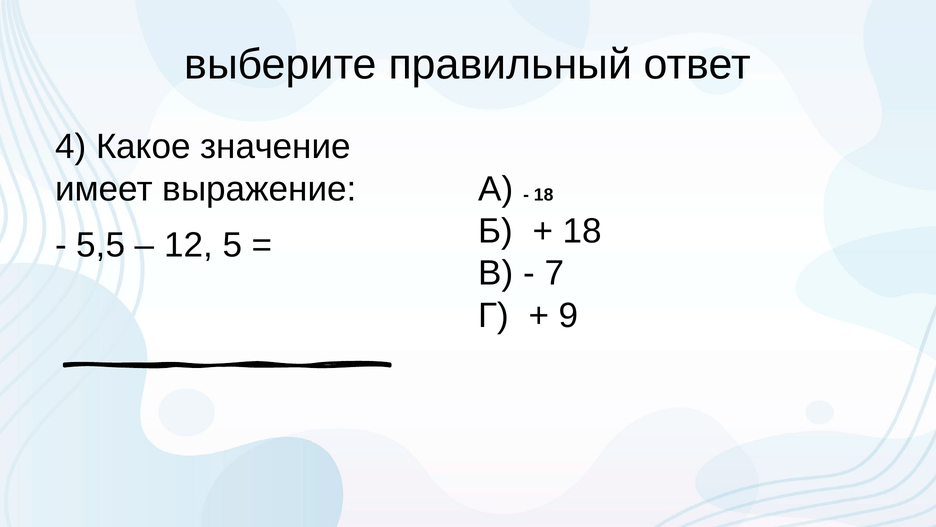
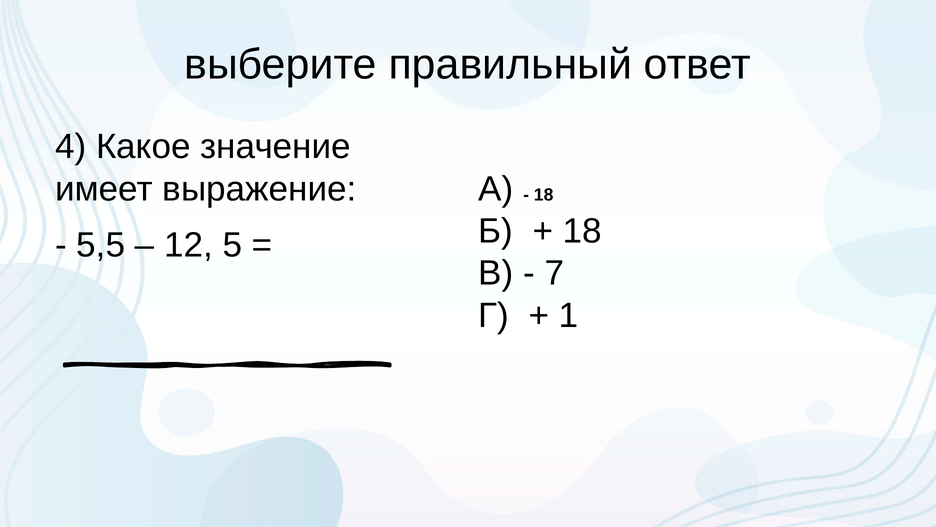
9: 9 -> 1
